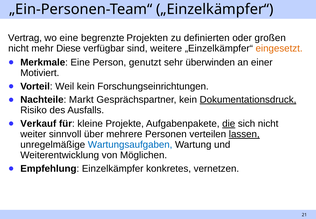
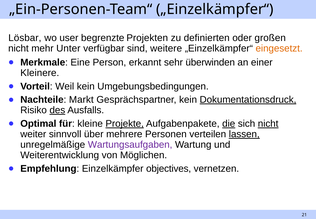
Vertrag: Vertrag -> Lösbar
wo eine: eine -> user
Diese: Diese -> Unter
genutzt: genutzt -> erkannt
Motiviert: Motiviert -> Kleinere
Forschungseinrichtungen: Forschungseinrichtungen -> Umgebungsbedingungen
des underline: none -> present
Verkauf: Verkauf -> Optimal
Projekte underline: none -> present
nicht at (268, 124) underline: none -> present
Wartungsaufgaben colour: blue -> purple
konkretes: konkretes -> objectives
